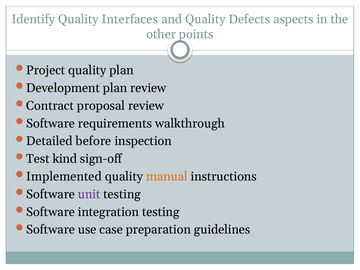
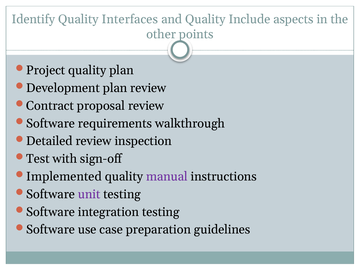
Defects: Defects -> Include
Detailed before: before -> review
kind: kind -> with
manual colour: orange -> purple
